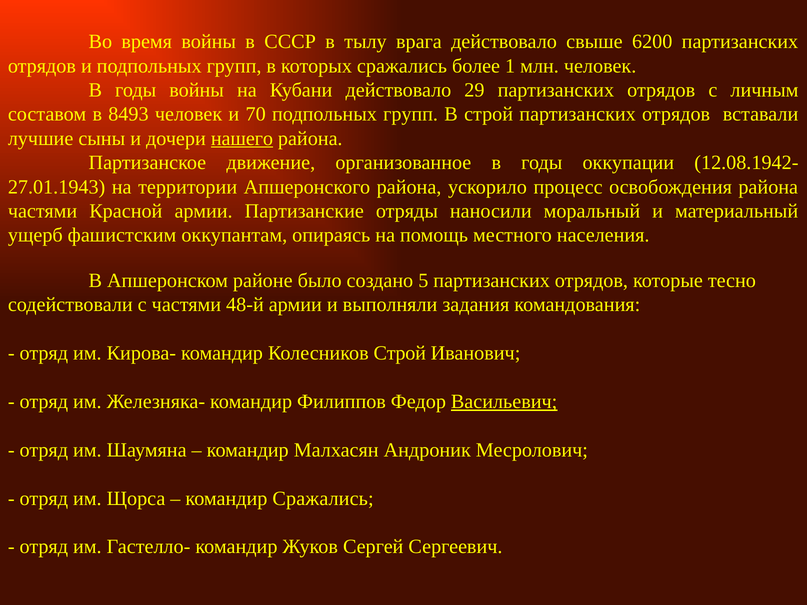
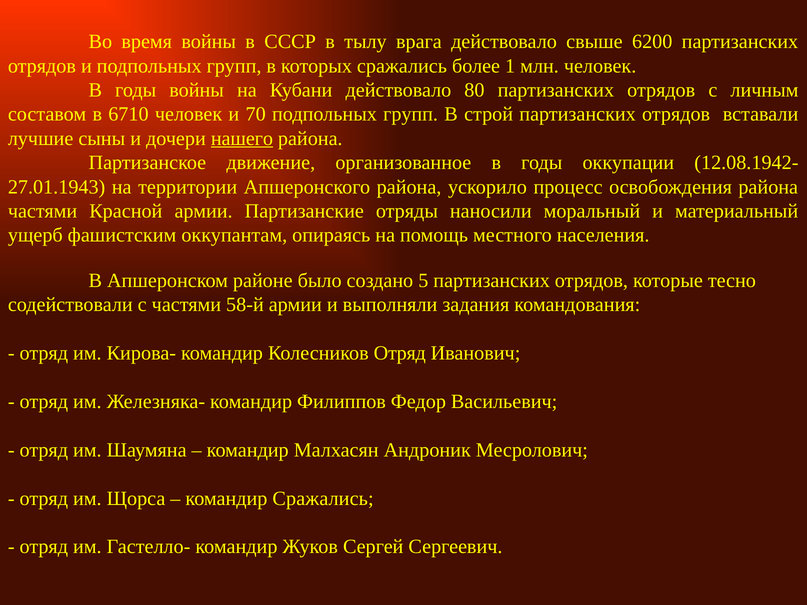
29: 29 -> 80
8493: 8493 -> 6710
48-й: 48-й -> 58-й
Колесников Строй: Строй -> Отряд
Васильевич underline: present -> none
